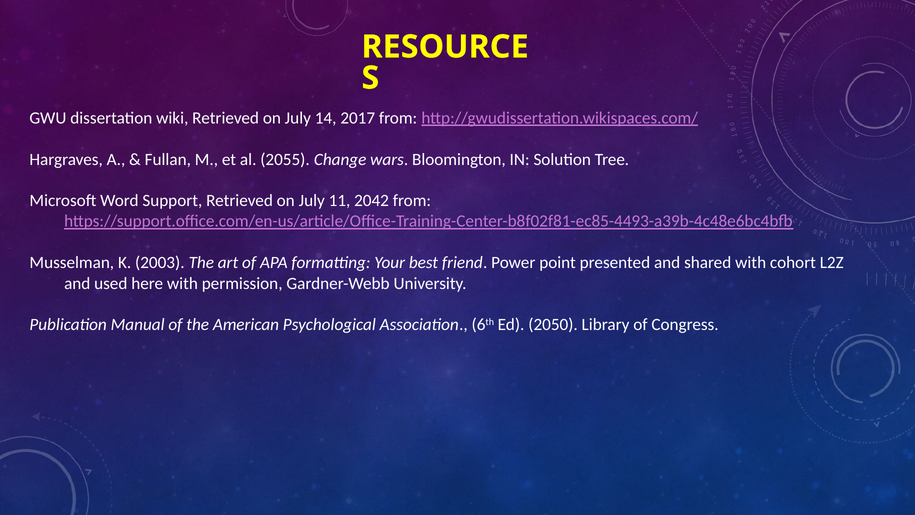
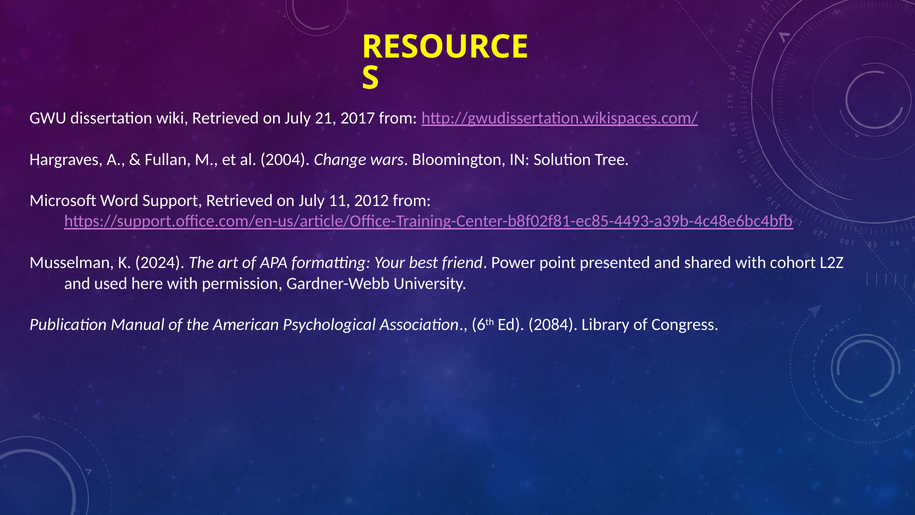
14: 14 -> 21
2055: 2055 -> 2004
2042: 2042 -> 2012
2003: 2003 -> 2024
2050: 2050 -> 2084
